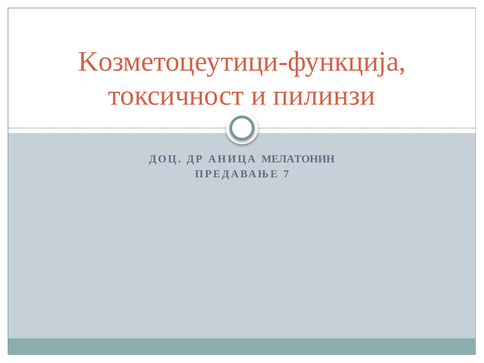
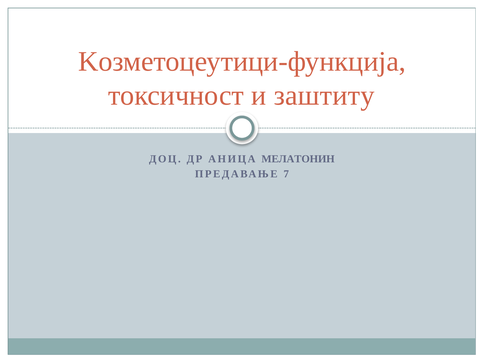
пилинзи: пилинзи -> заштиту
